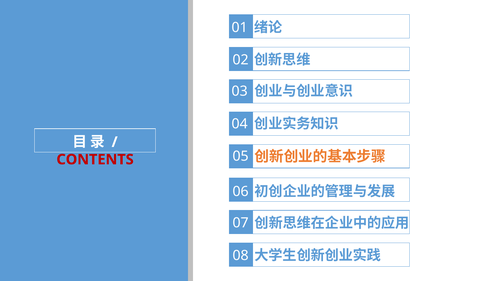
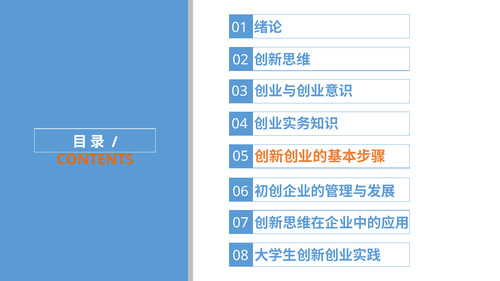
CONTENTS colour: red -> orange
